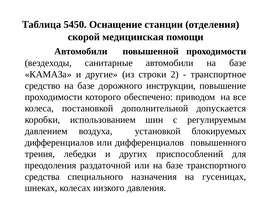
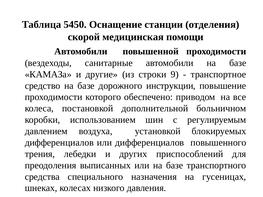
2: 2 -> 9
допускается: допускается -> больничном
раздаточной: раздаточной -> выписанных
